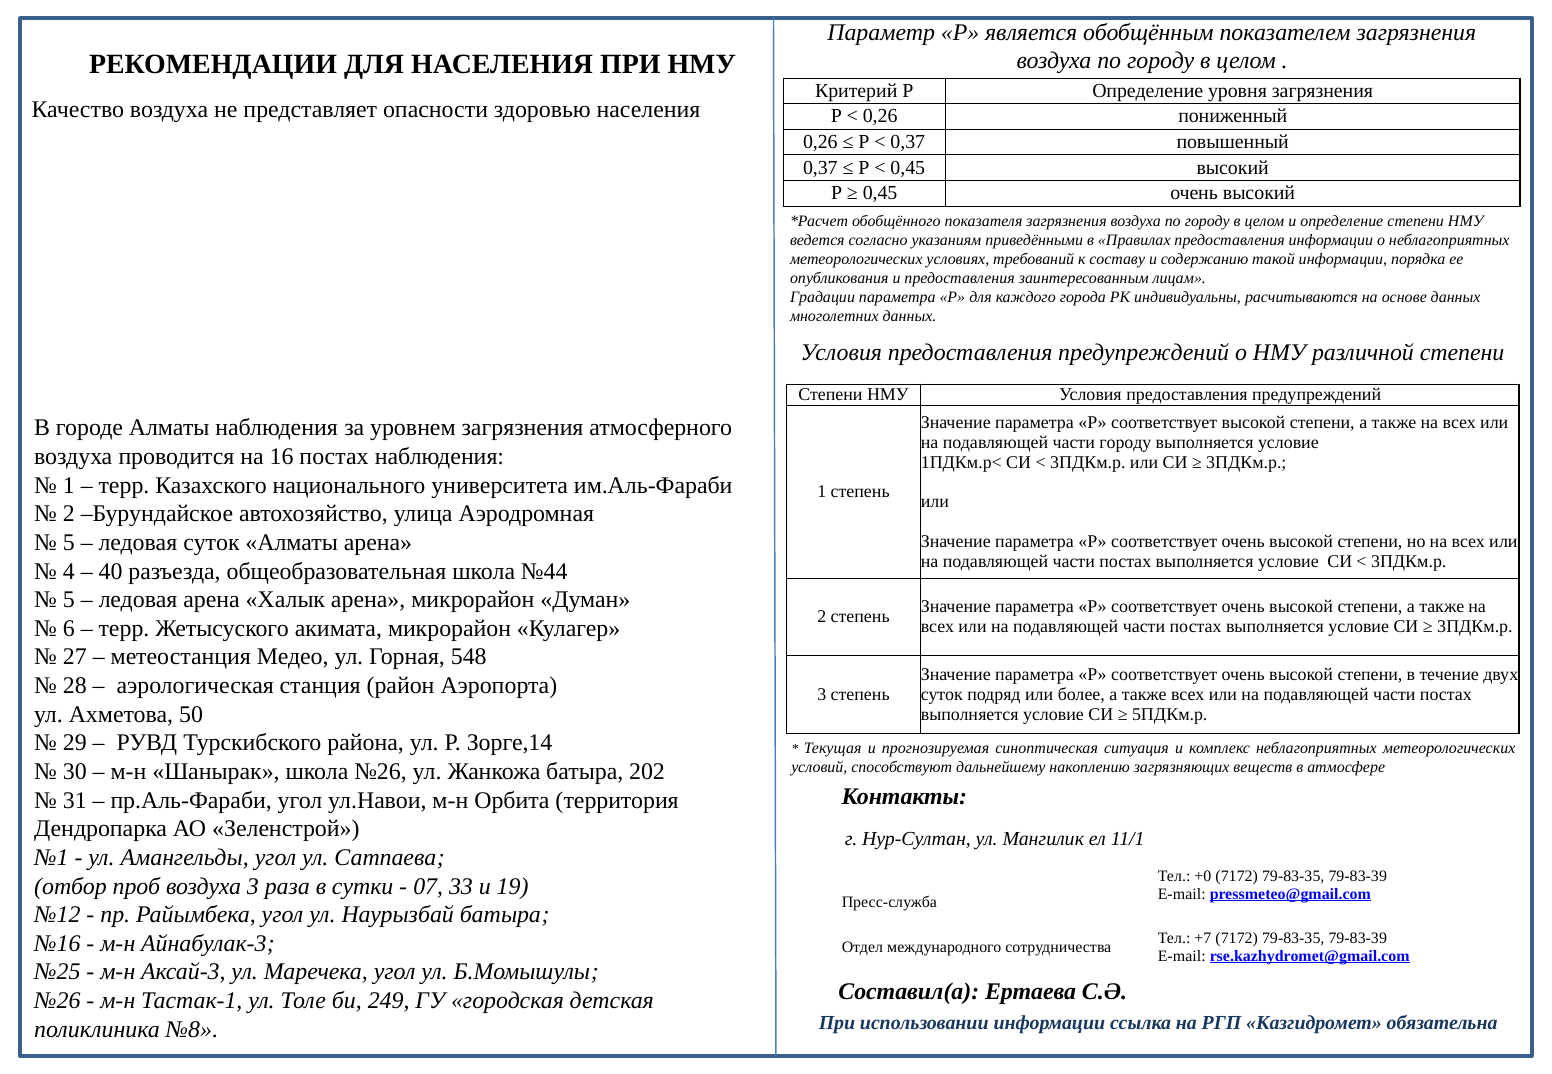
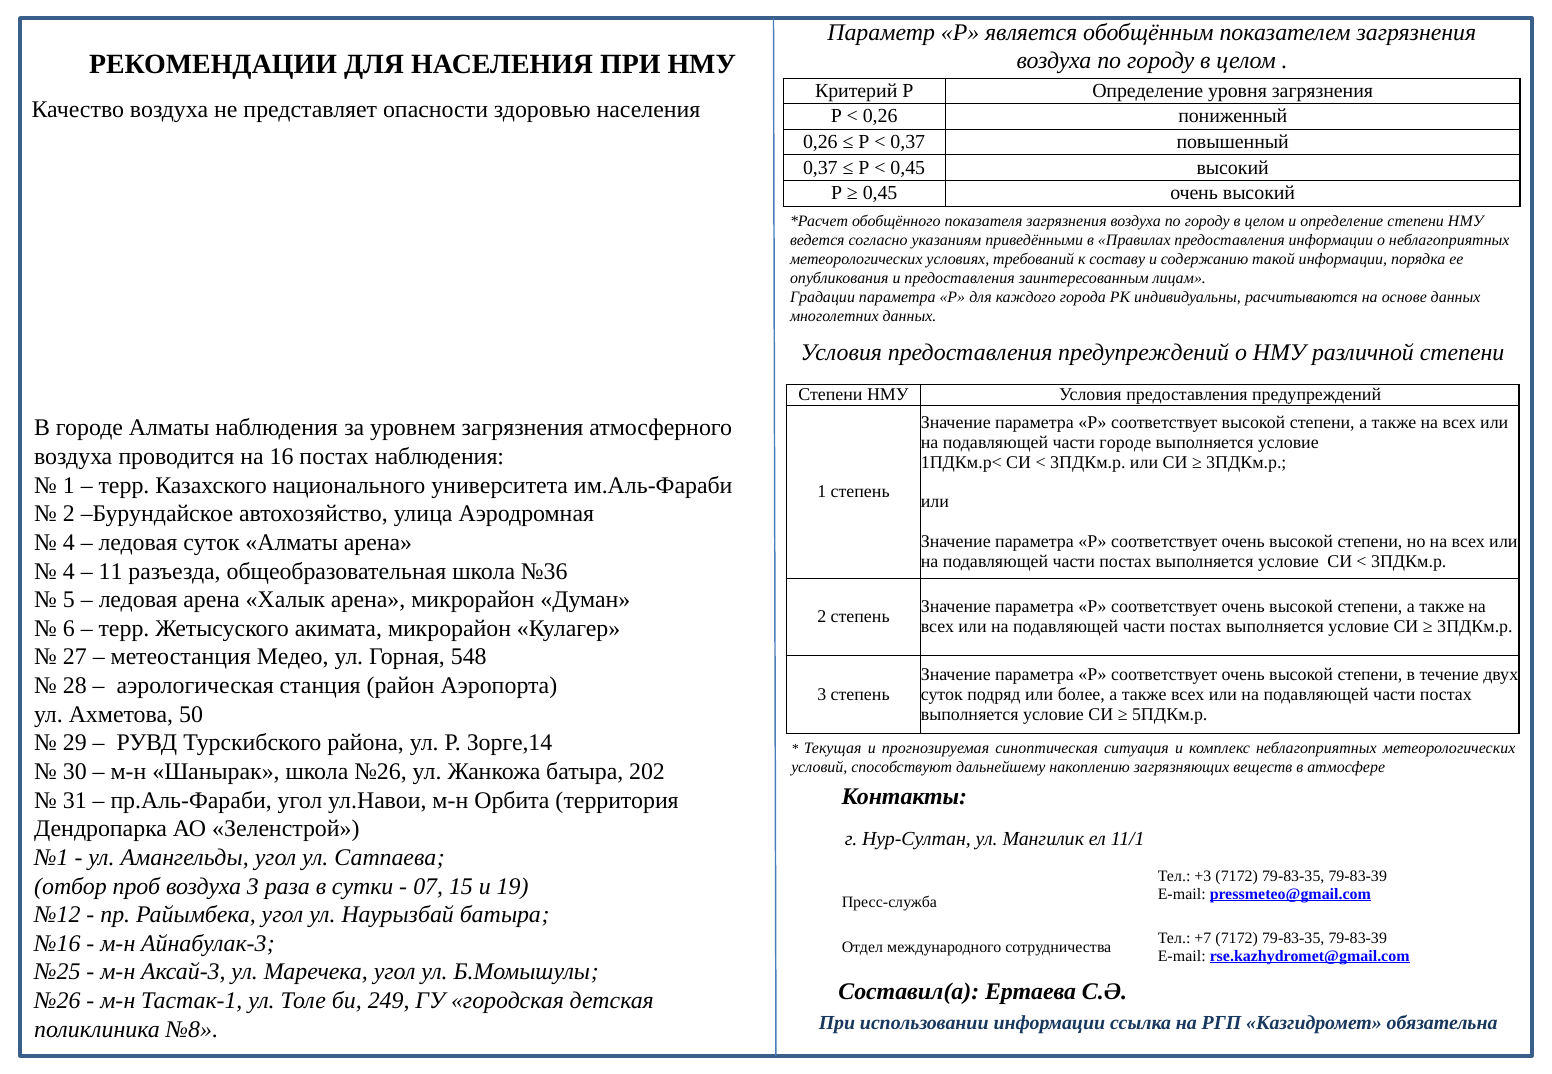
части городу: городу -> городе
5 at (69, 543): 5 -> 4
40: 40 -> 11
№44: №44 -> №36
+0: +0 -> +3
33: 33 -> 15
